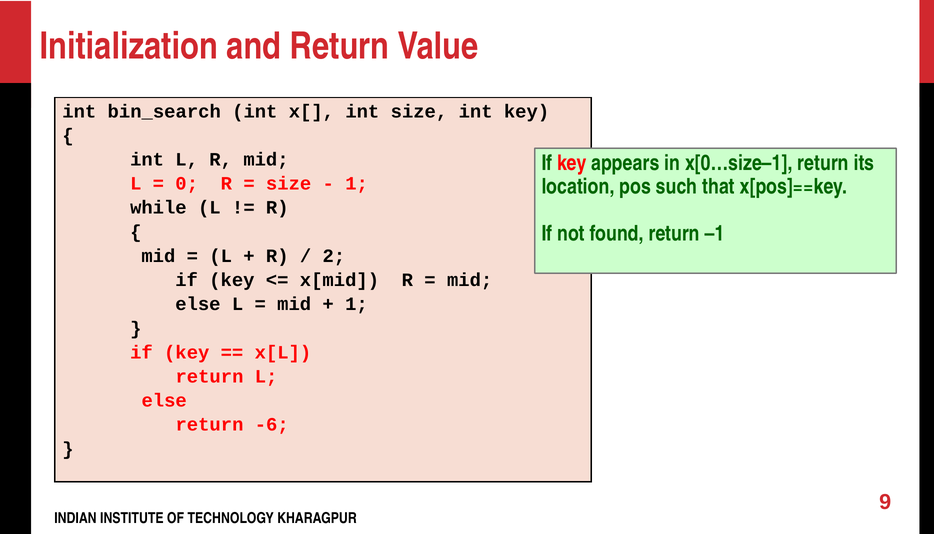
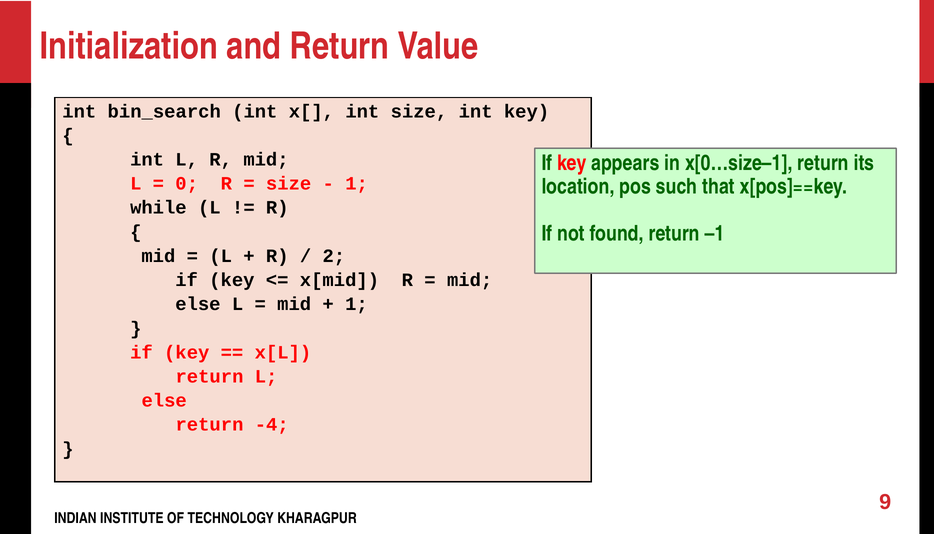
-6: -6 -> -4
